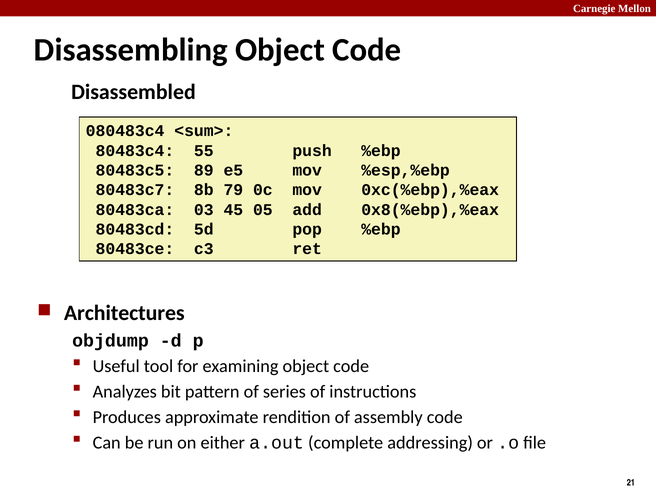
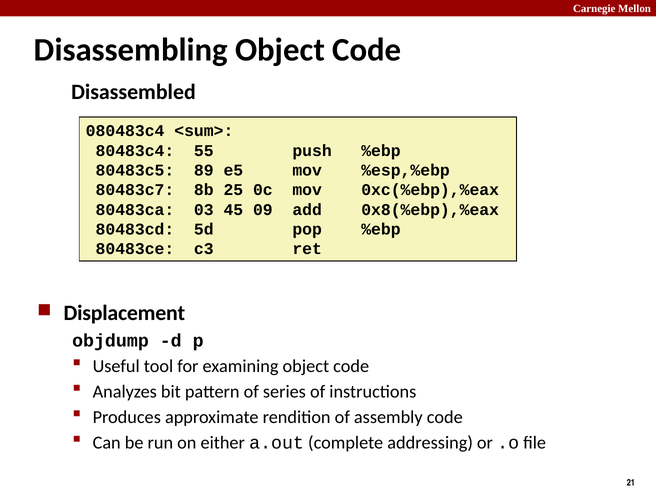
79: 79 -> 25
05: 05 -> 09
Architectures: Architectures -> Displacement
